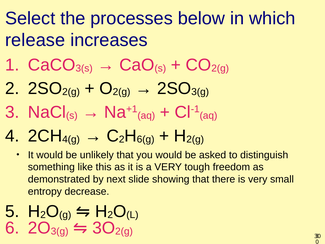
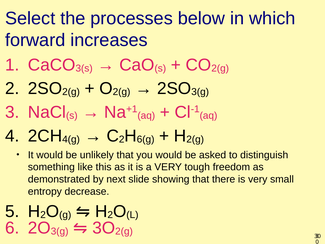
release: release -> forward
